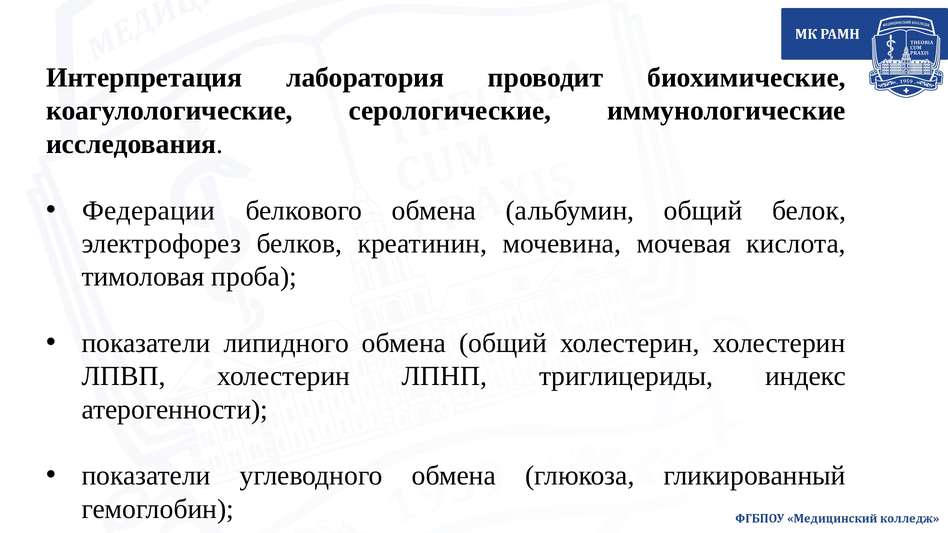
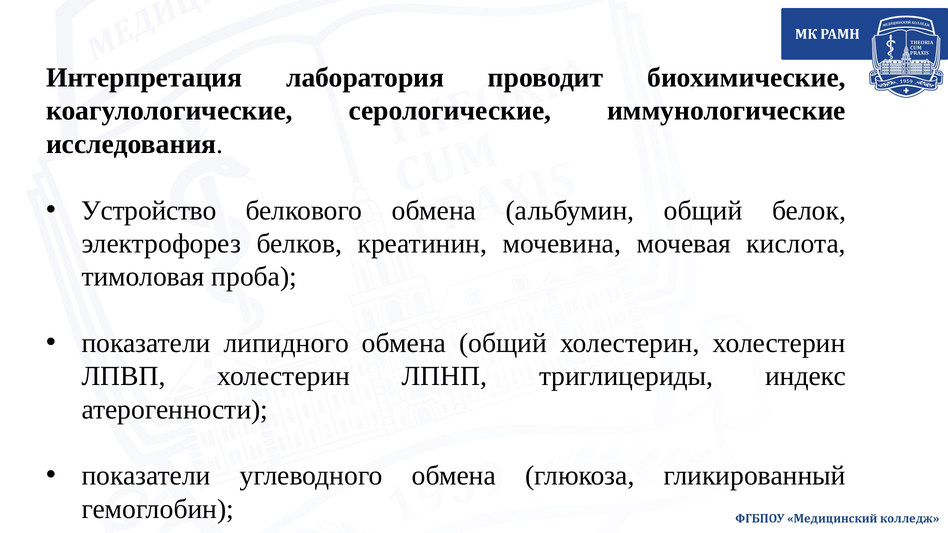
Федерации: Федерации -> Устройство
